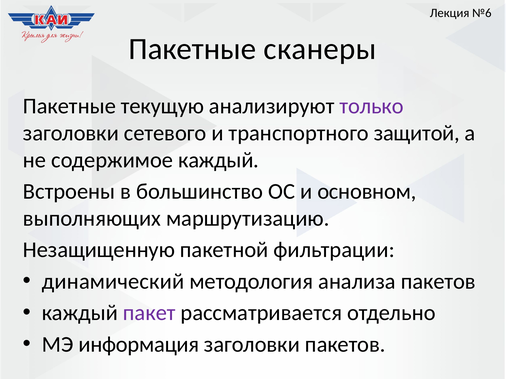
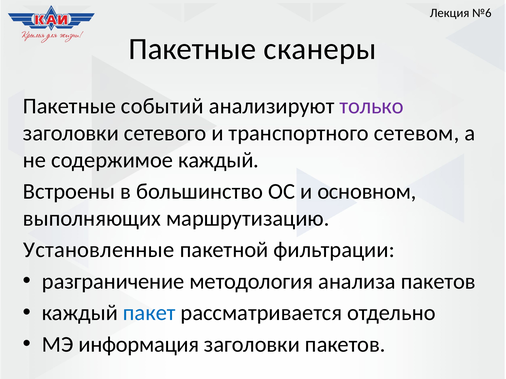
текущую: текущую -> событий
защитой: защитой -> сетевом
Незащищенную: Незащищенную -> Установленные
динамический: динамический -> разграничение
пакет colour: purple -> blue
